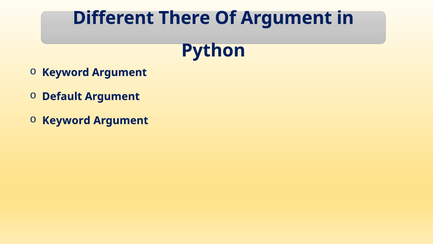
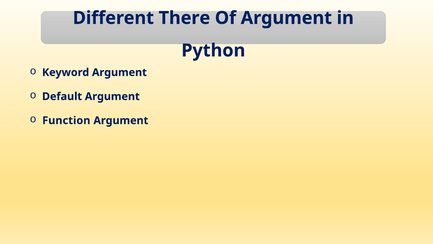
Keyword at (66, 120): Keyword -> Function
